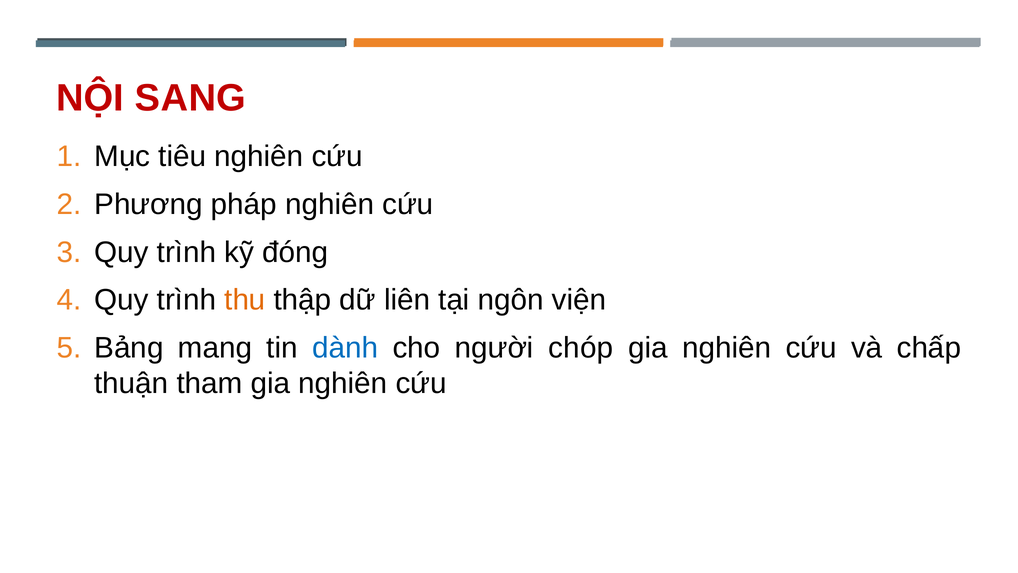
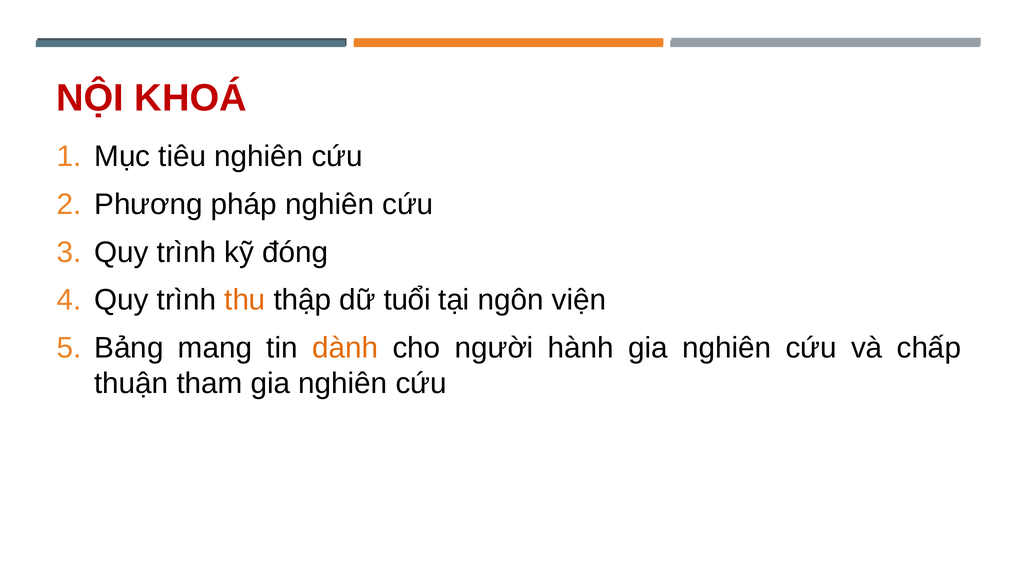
SANG: SANG -> KHOÁ
liên: liên -> tuổi
dành colour: blue -> orange
chóp: chóp -> hành
